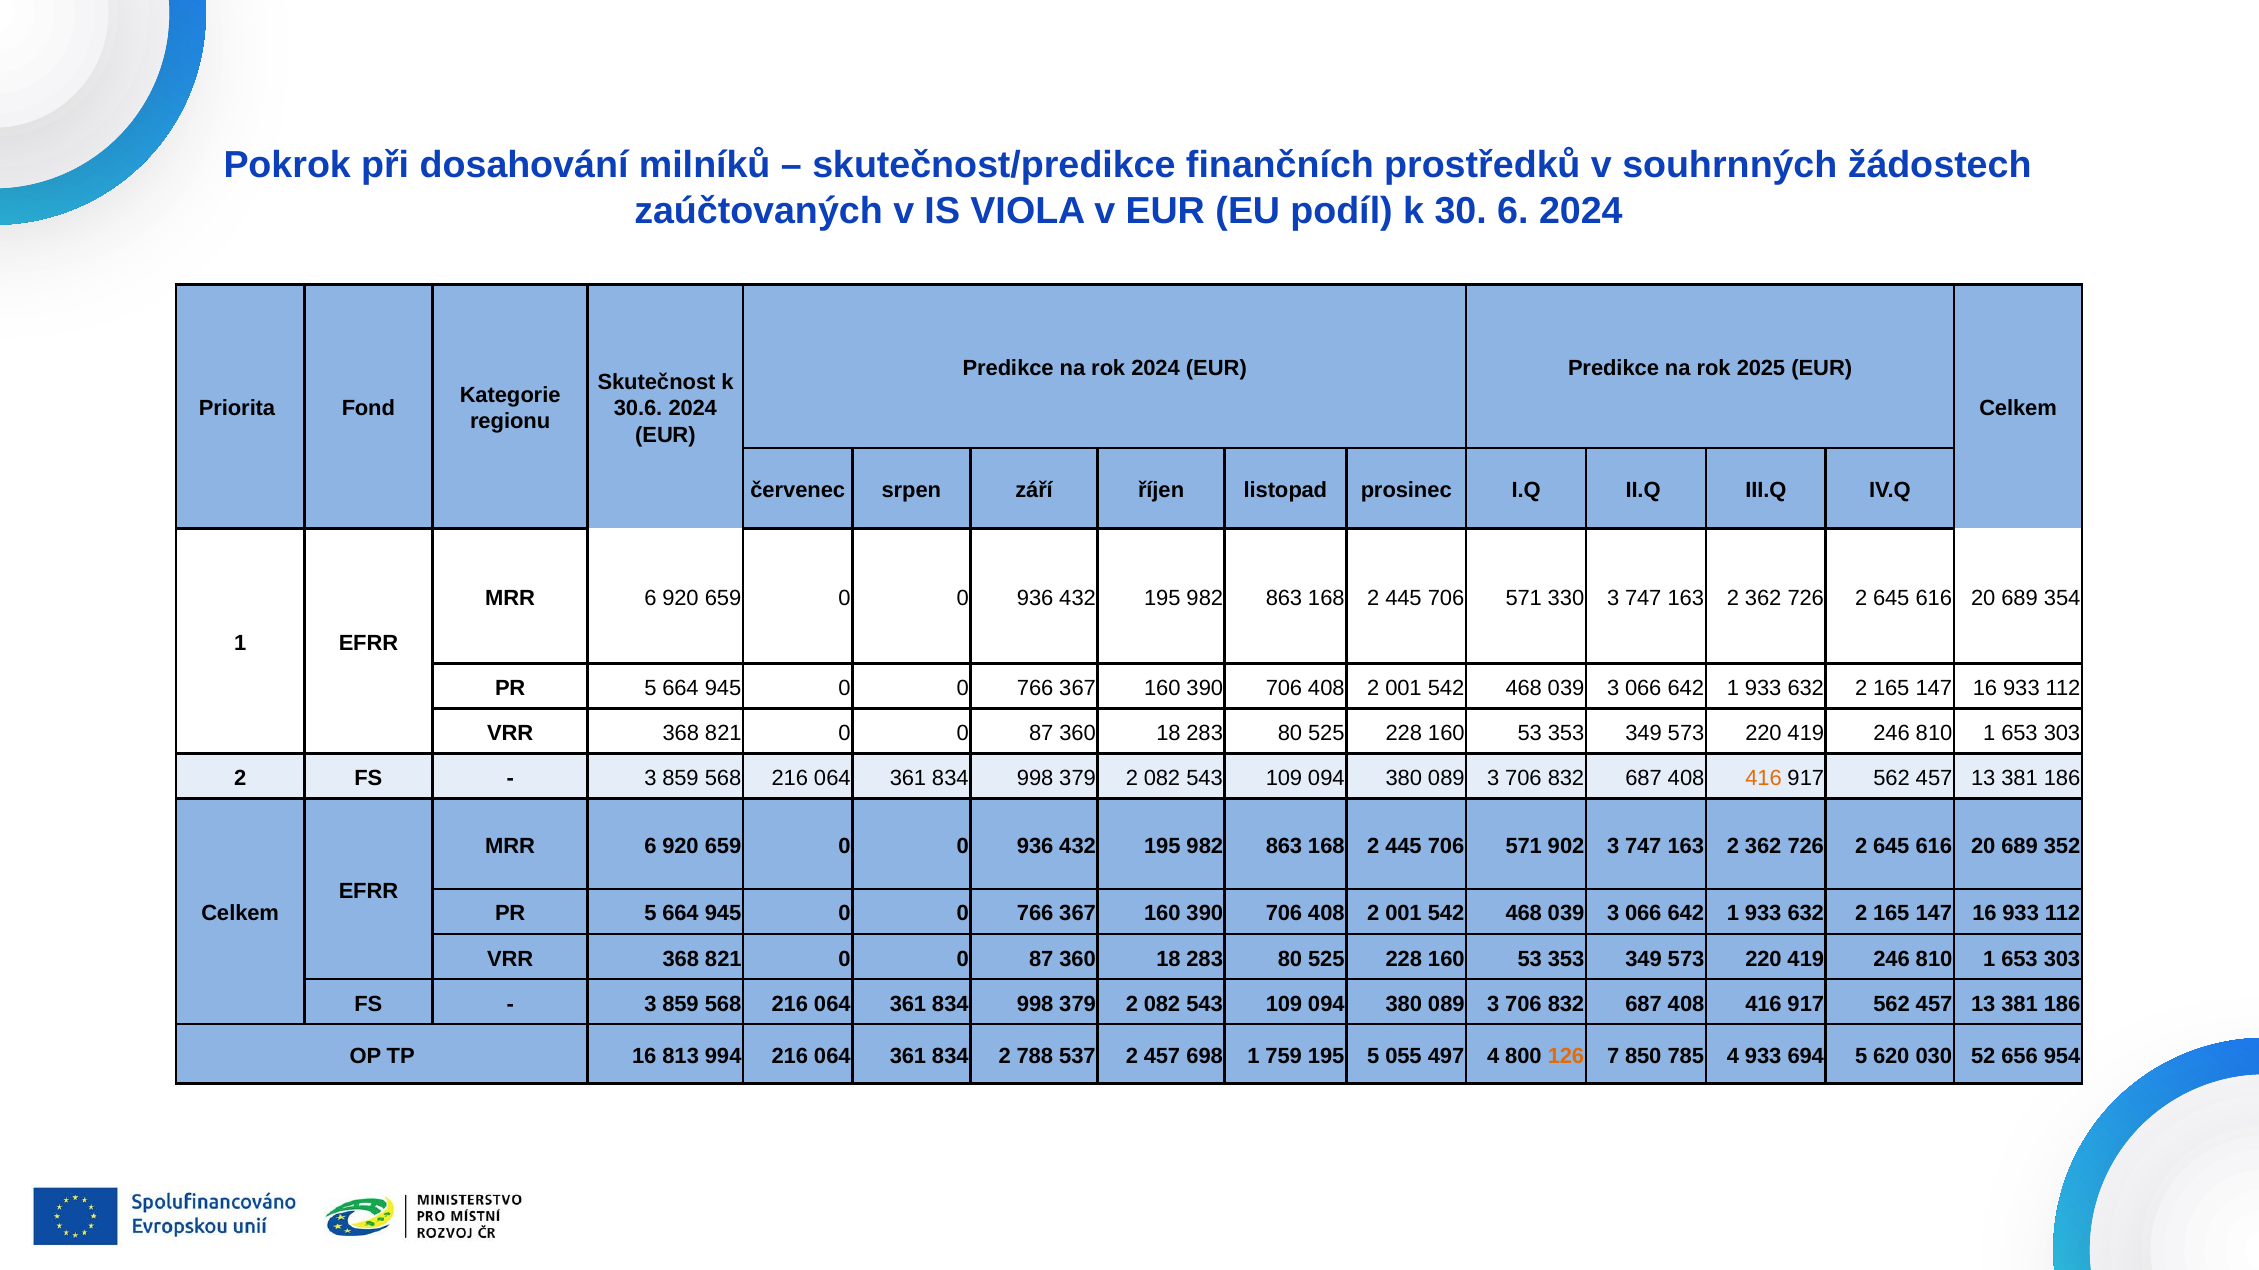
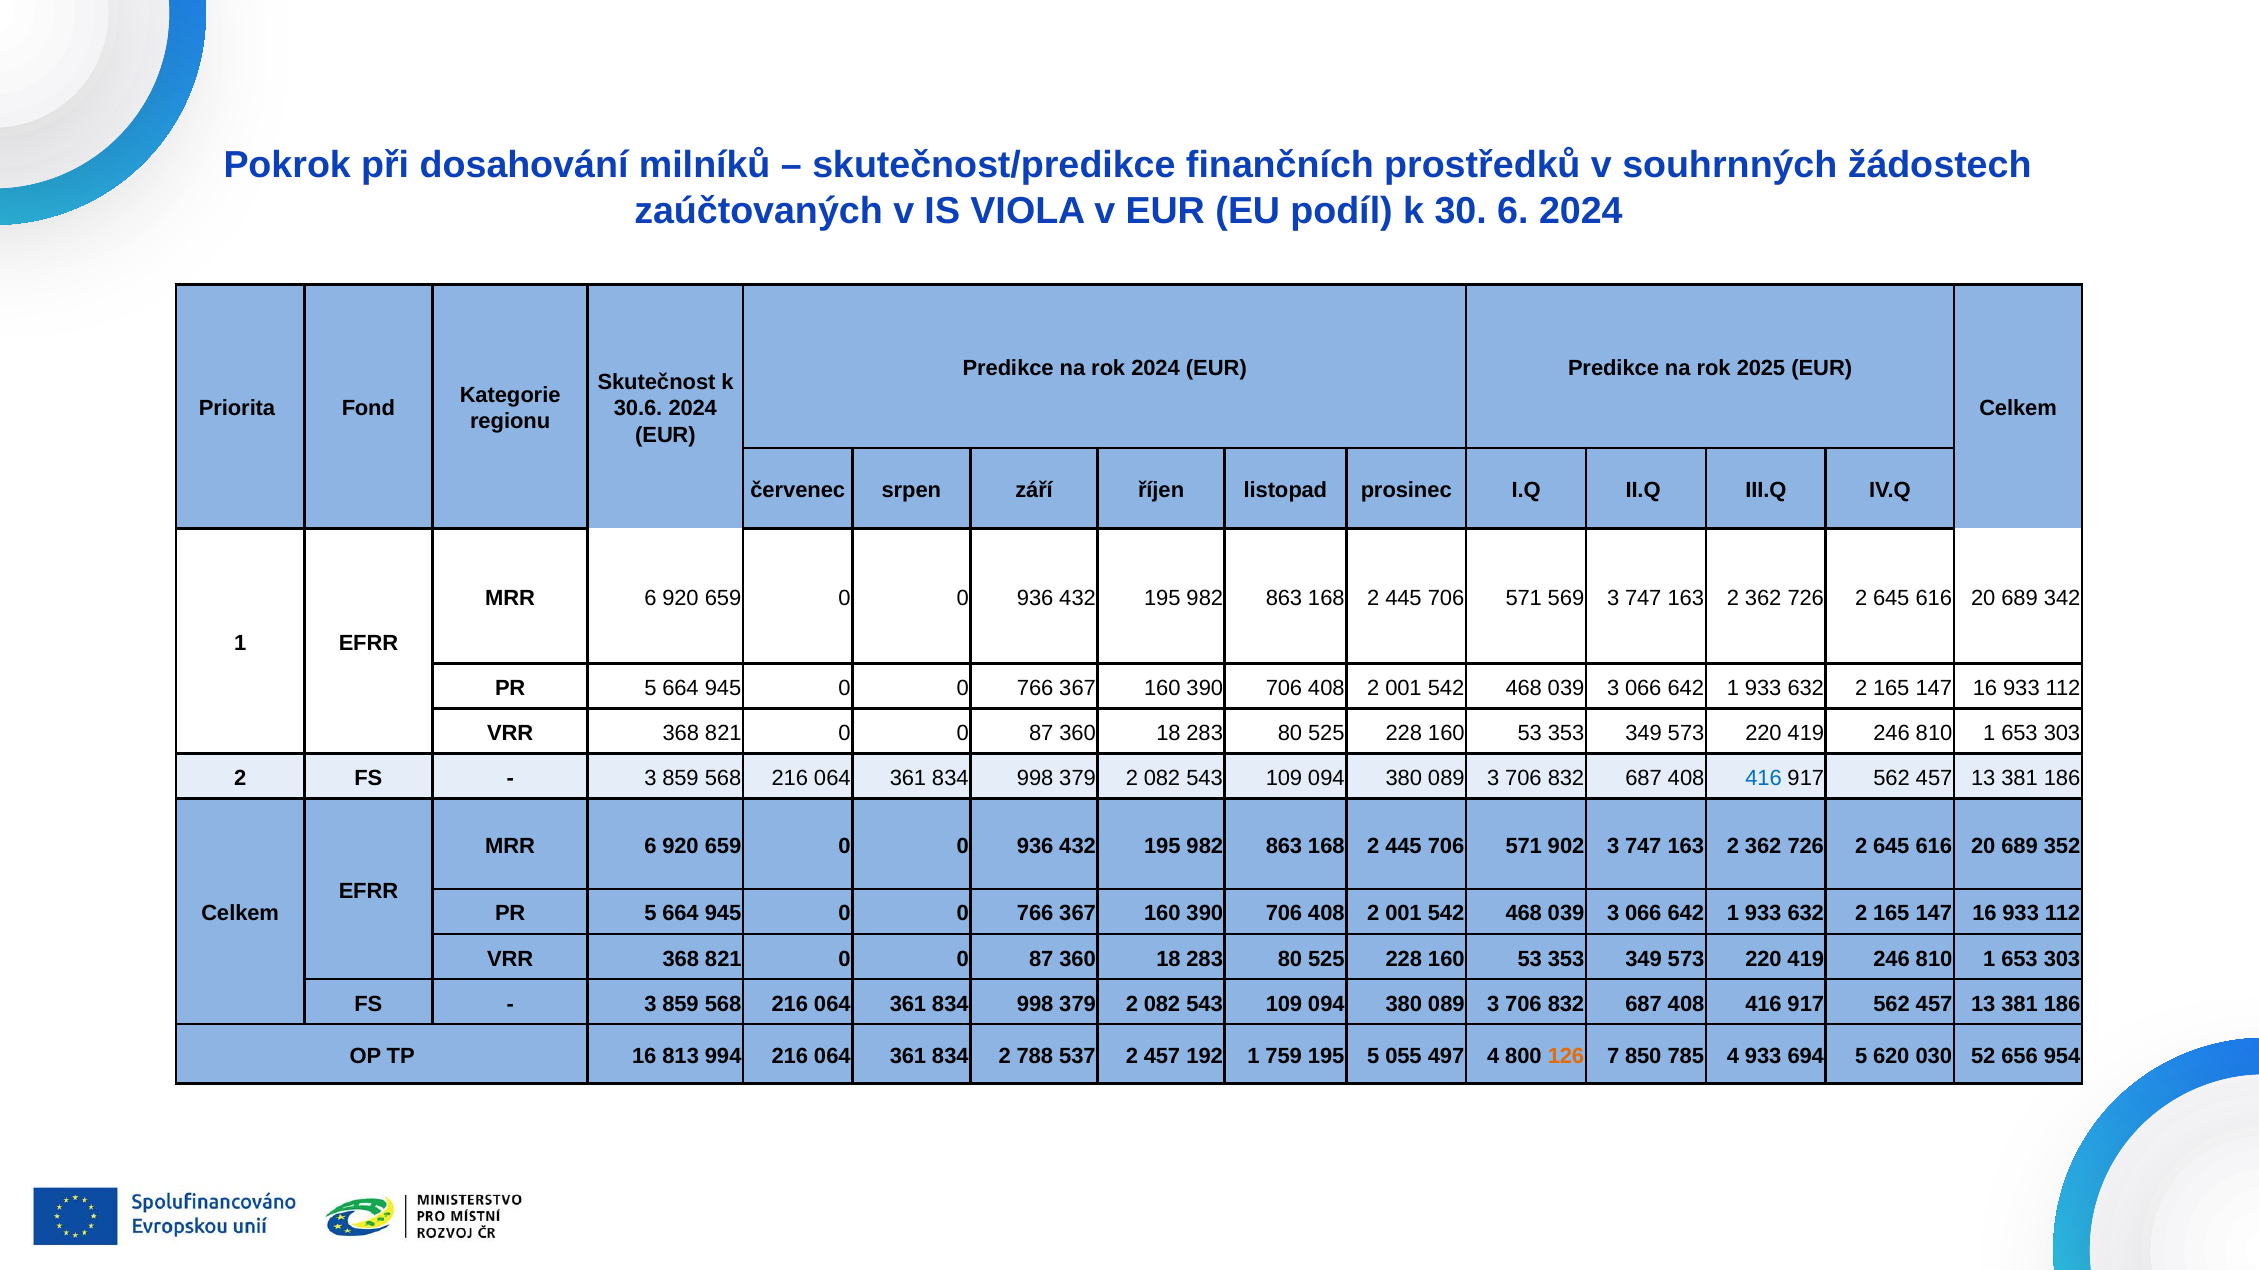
330: 330 -> 569
354: 354 -> 342
416 at (1764, 779) colour: orange -> blue
698: 698 -> 192
